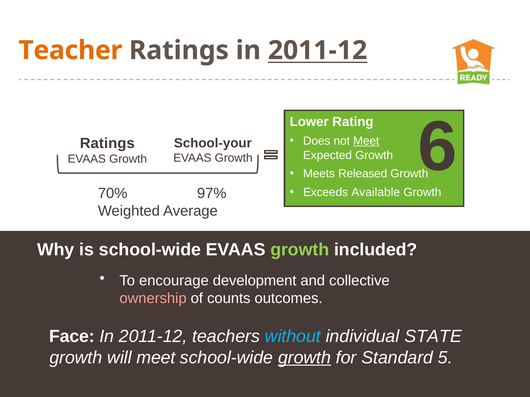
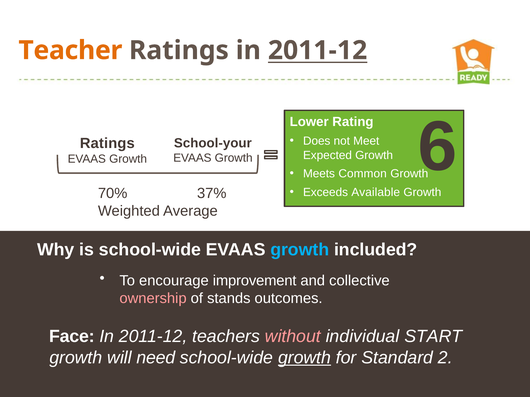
Meet at (366, 141) underline: present -> none
Released: Released -> Common
97%: 97% -> 37%
growth at (300, 250) colour: light green -> light blue
development: development -> improvement
counts: counts -> stands
without colour: light blue -> pink
STATE: STATE -> START
will meet: meet -> need
5: 5 -> 2
